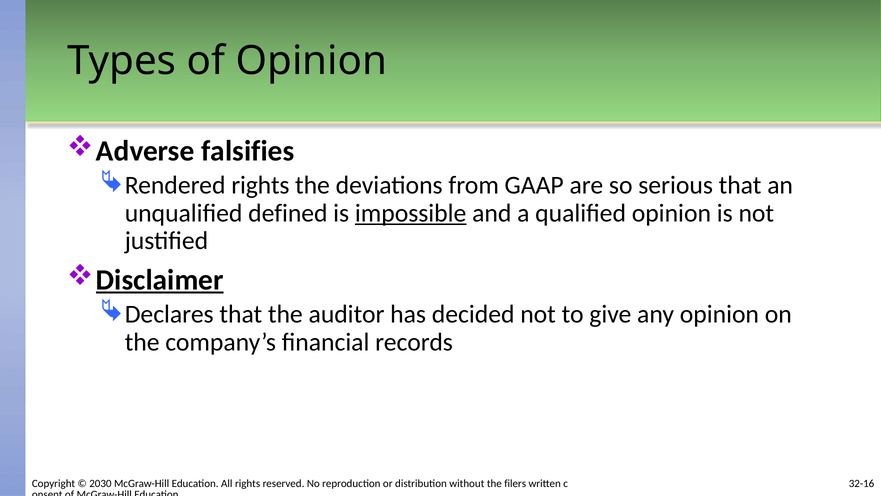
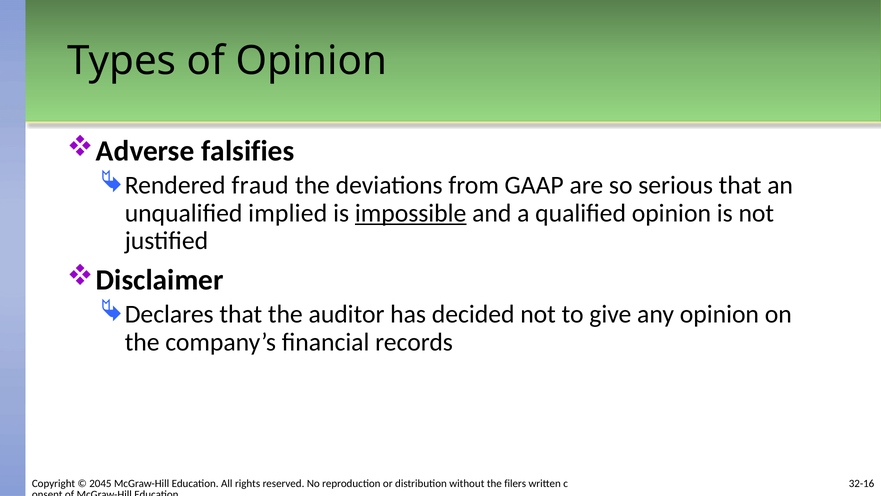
Rendered rights: rights -> fraud
defined: defined -> implied
Disclaimer underline: present -> none
2030: 2030 -> 2045
